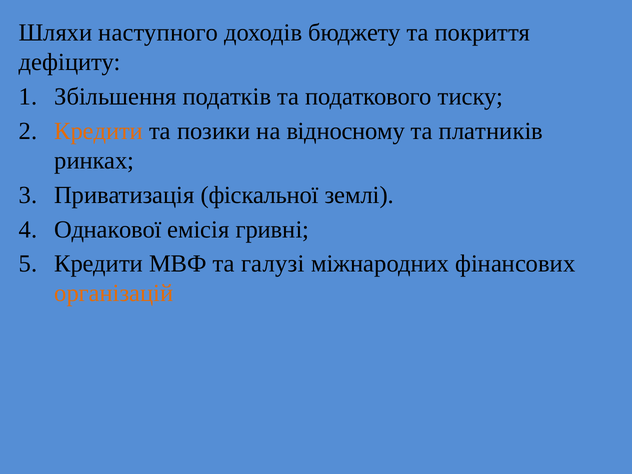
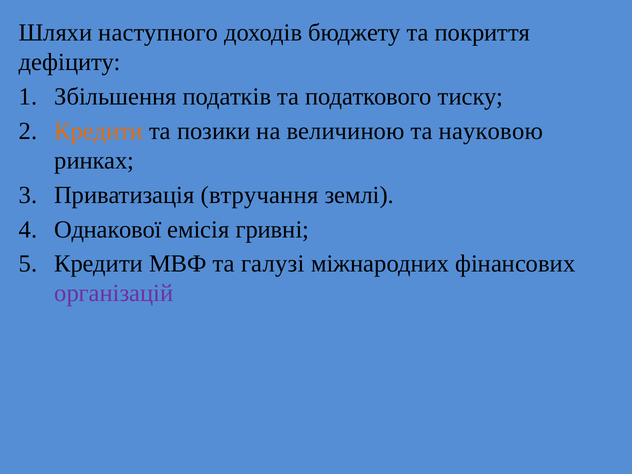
відносному: відносному -> величиною
платників: платників -> науковою
фіскальної: фіскальної -> втручання
організацій colour: orange -> purple
